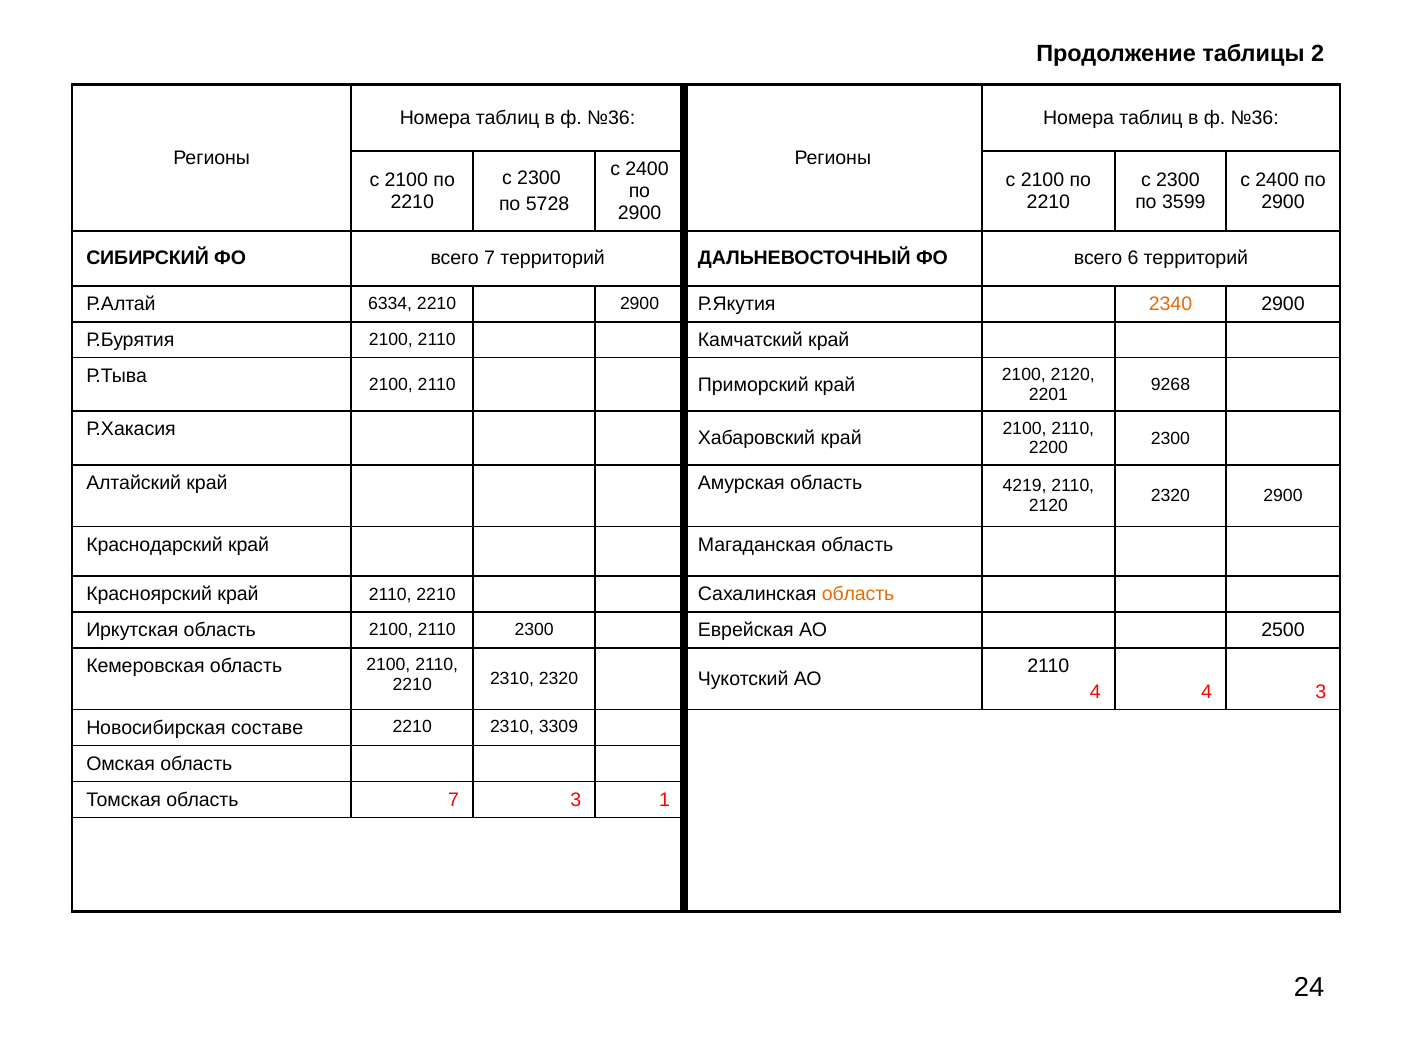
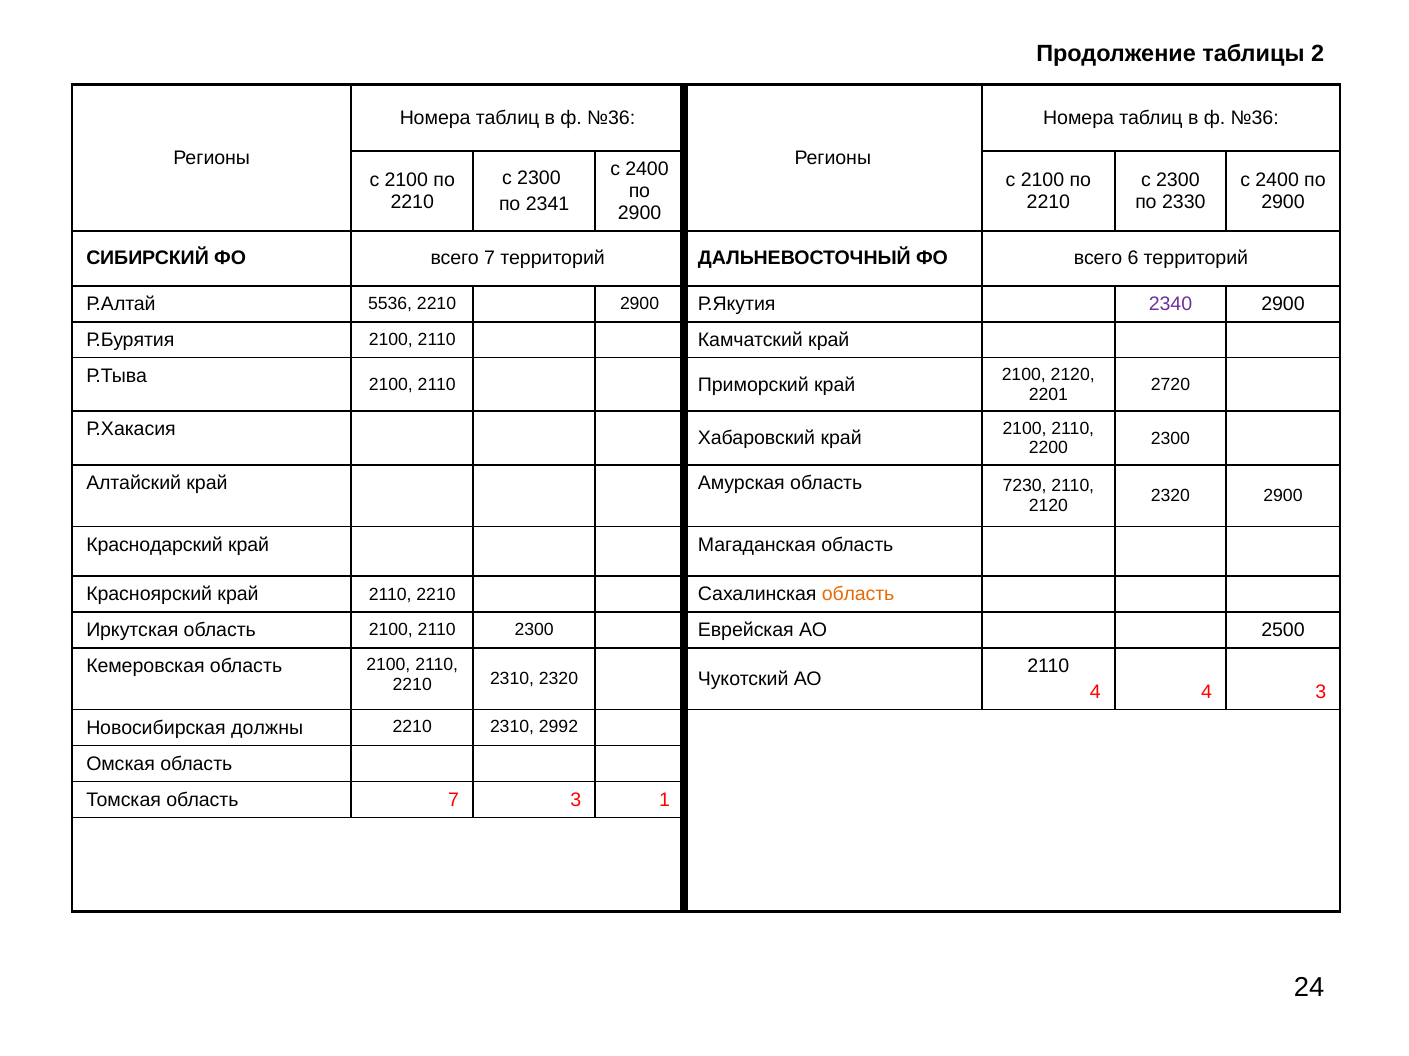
3599: 3599 -> 2330
5728: 5728 -> 2341
6334: 6334 -> 5536
2340 colour: orange -> purple
9268: 9268 -> 2720
4219: 4219 -> 7230
составе: составе -> должны
3309: 3309 -> 2992
